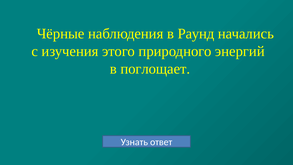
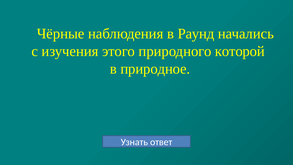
энергий: энергий -> которой
поглощает: поглощает -> природное
